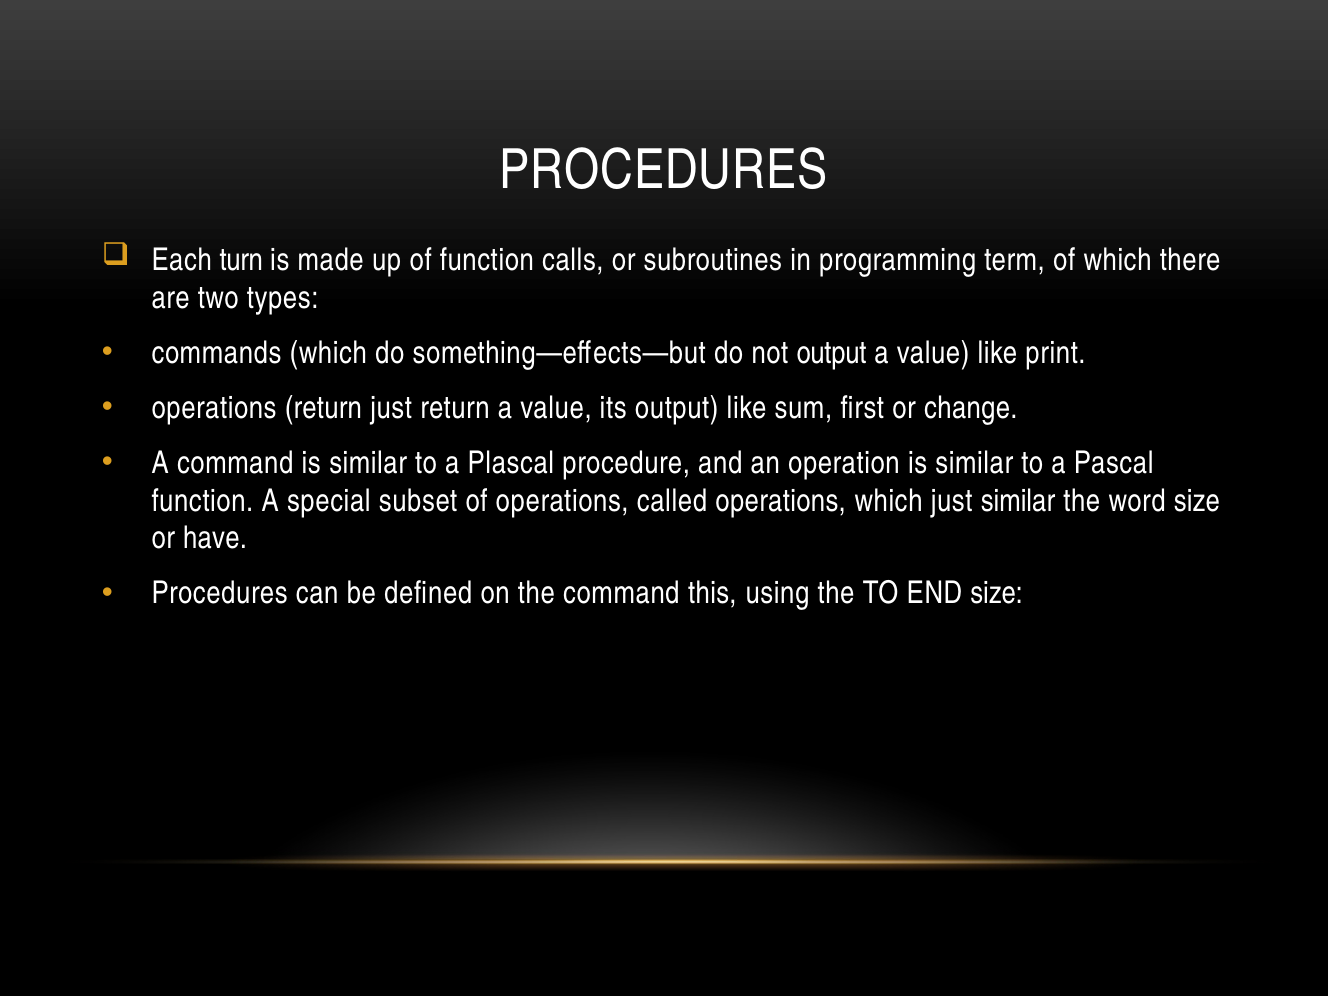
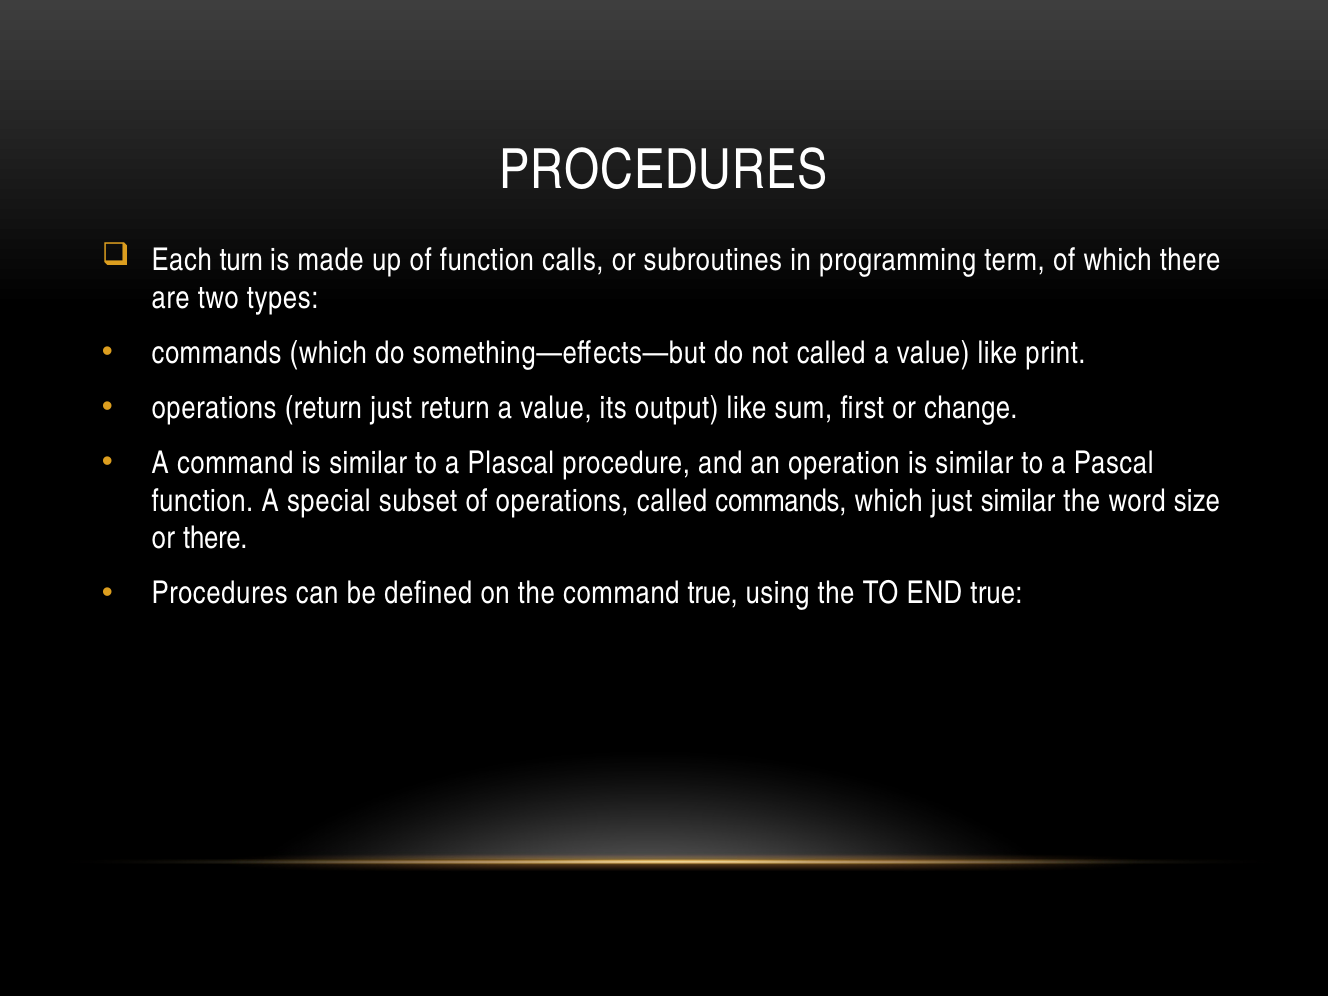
not output: output -> called
called operations: operations -> commands
or have: have -> there
command this: this -> true
END size: size -> true
